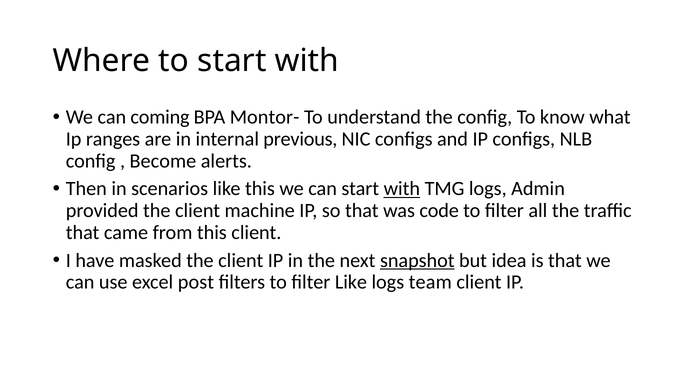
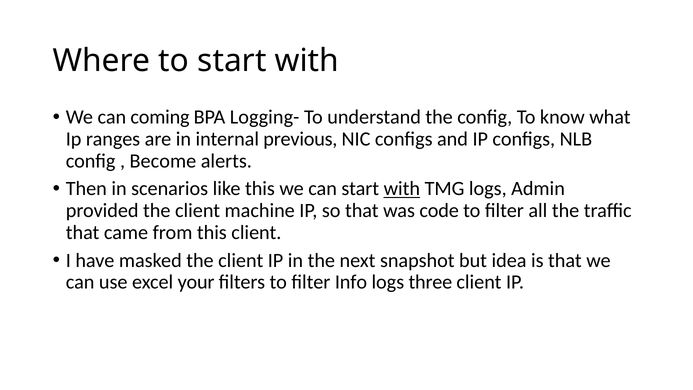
Montor-: Montor- -> Logging-
snapshot underline: present -> none
post: post -> your
filter Like: Like -> Info
team: team -> three
